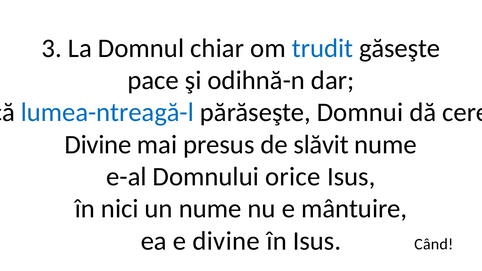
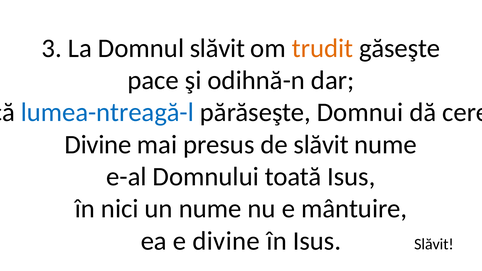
Domnul chiar: chiar -> slăvit
trudit colour: blue -> orange
orice: orice -> toată
Isus Când: Când -> Slăvit
